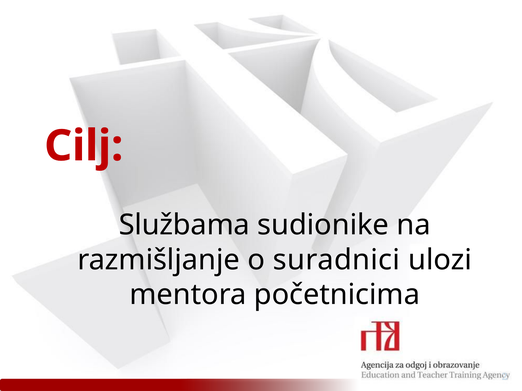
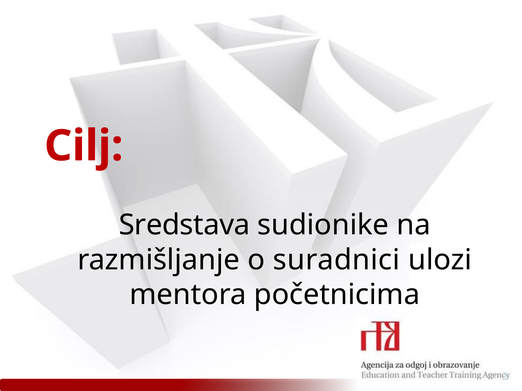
Službama: Službama -> Sredstava
